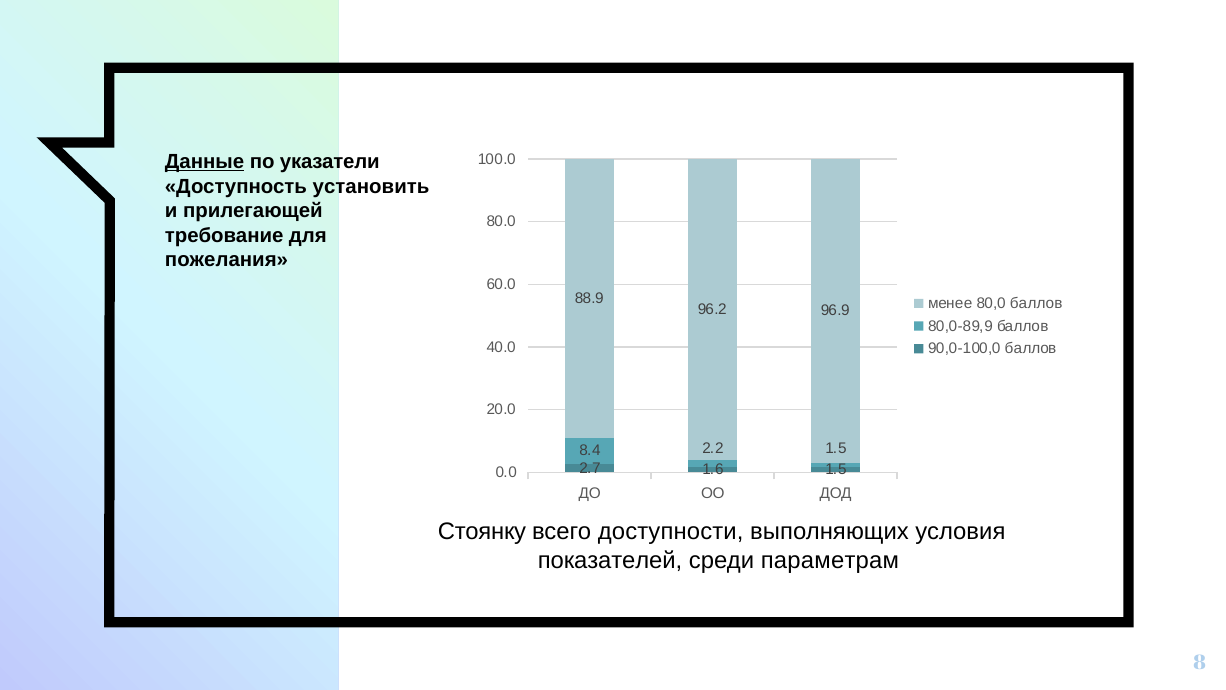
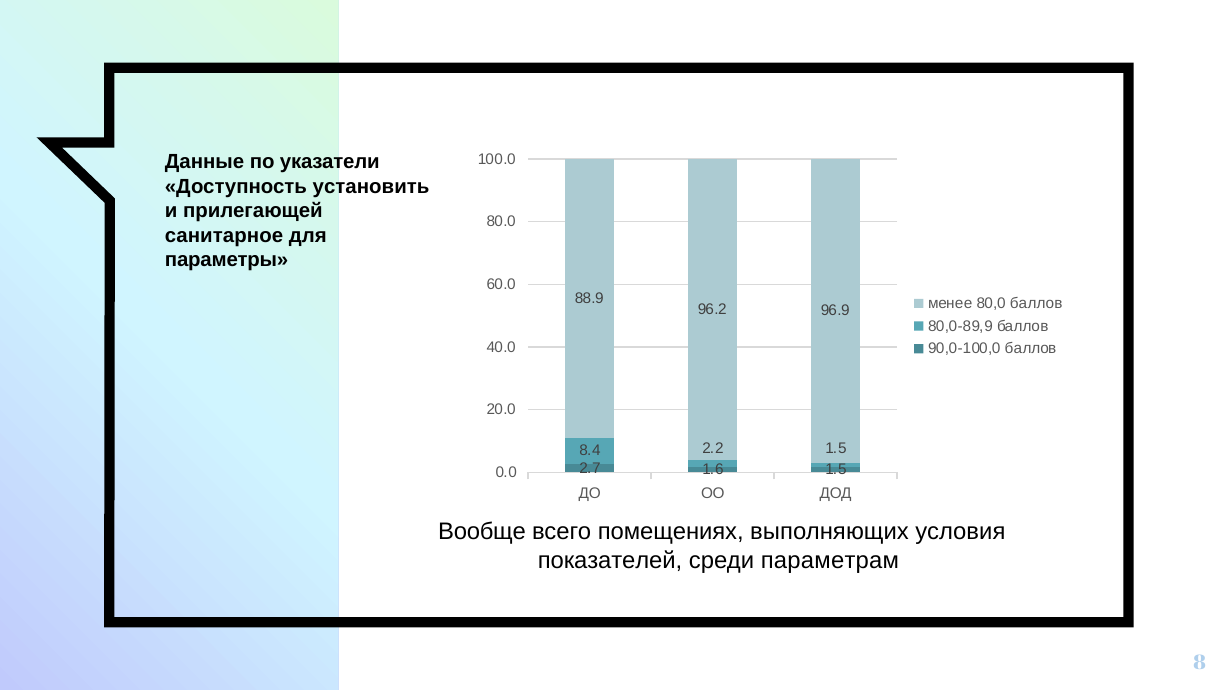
Данные underline: present -> none
требование: требование -> санитарное
пожелания: пожелания -> параметры
Стоянку: Стоянку -> Вообще
доступности: доступности -> помещениях
